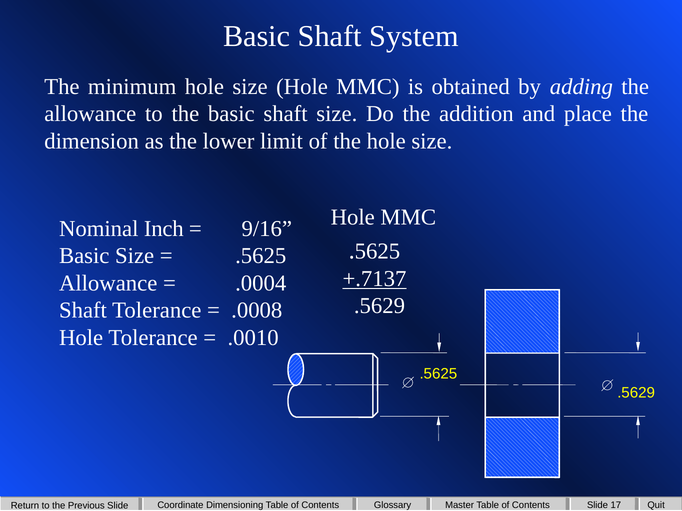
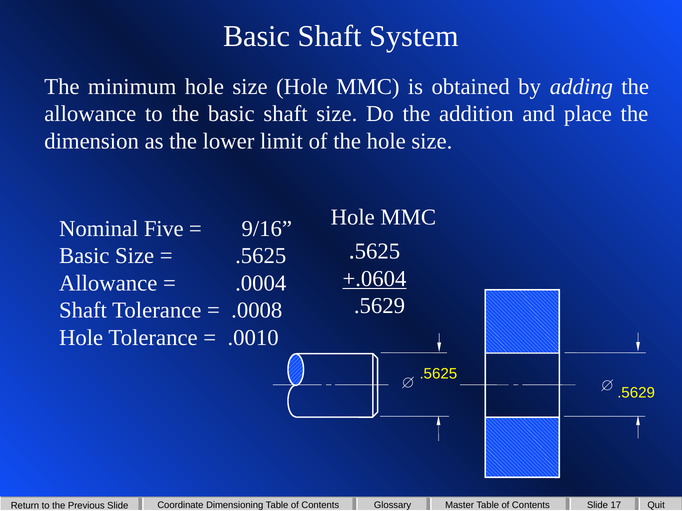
Inch: Inch -> Five
+.7137: +.7137 -> +.0604
